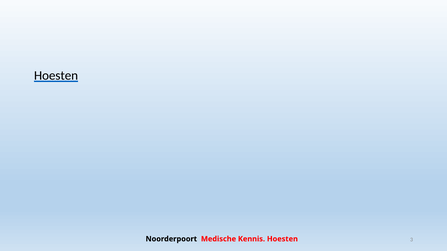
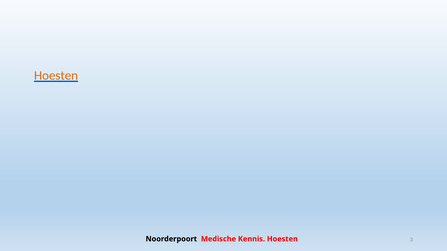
Hoesten at (56, 76) colour: black -> orange
